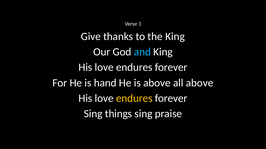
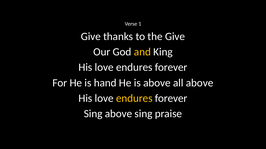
the King: King -> Give
and colour: light blue -> yellow
Sing things: things -> above
